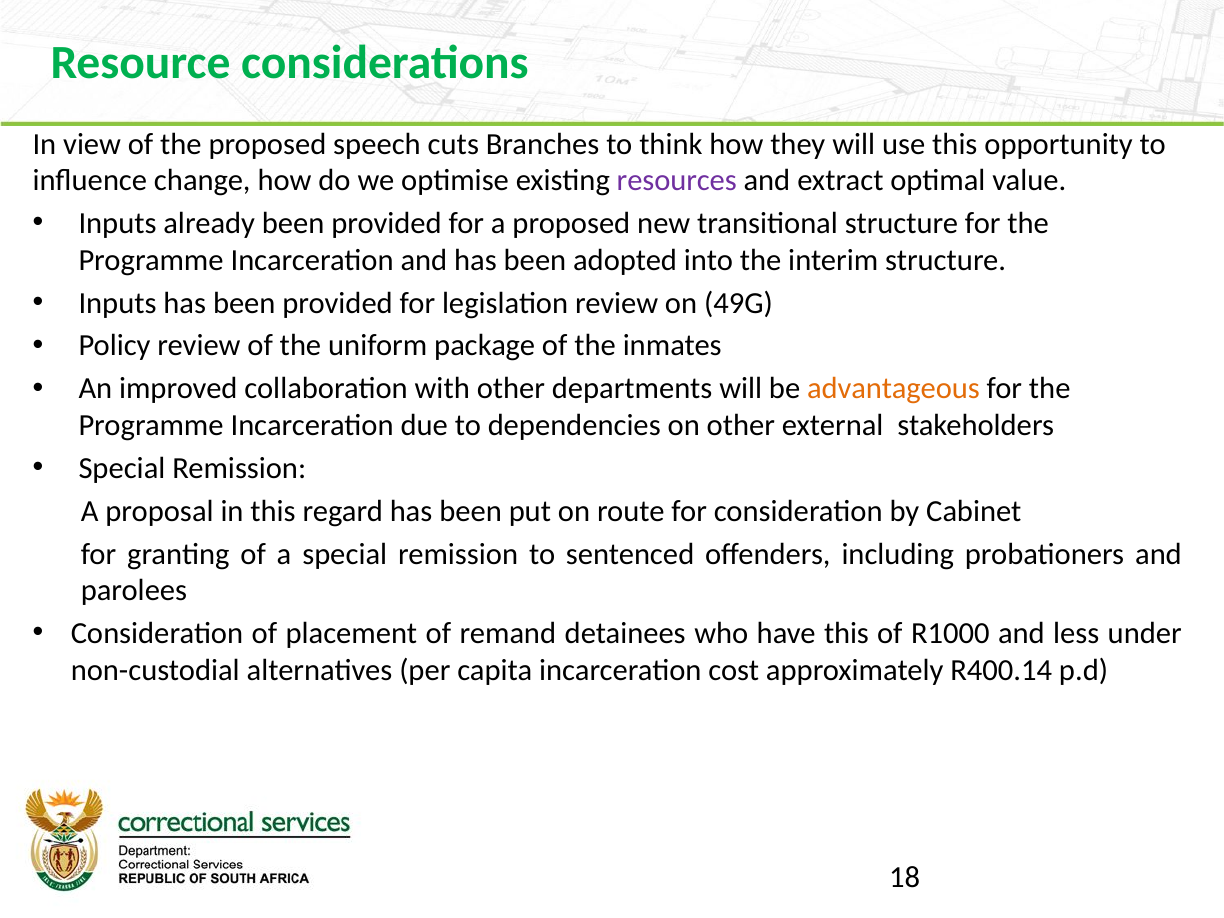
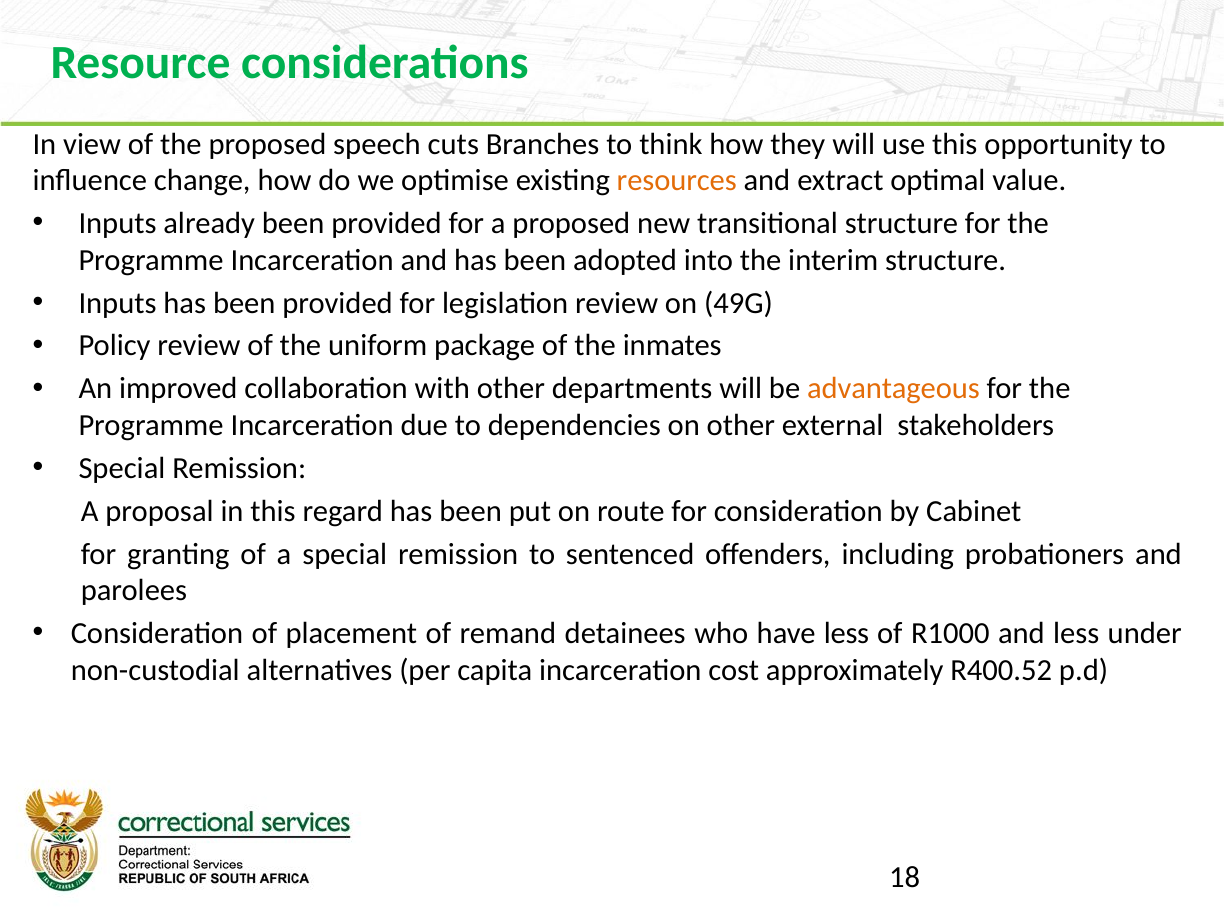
resources colour: purple -> orange
have this: this -> less
R400.14: R400.14 -> R400.52
